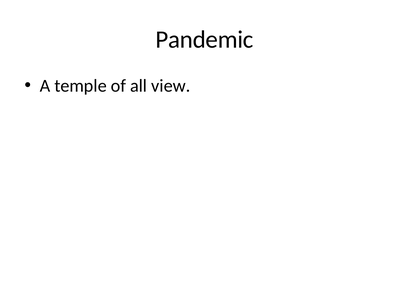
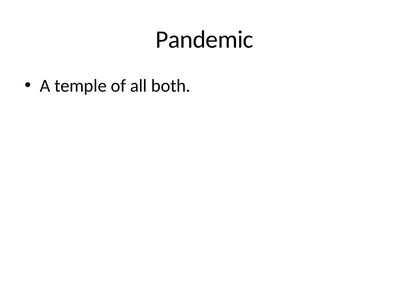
view: view -> both
